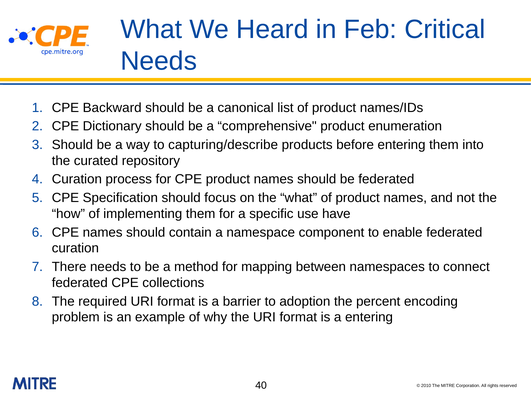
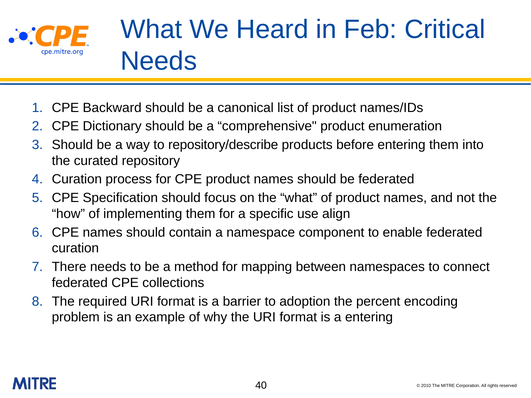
capturing/describe: capturing/describe -> repository/describe
have: have -> align
